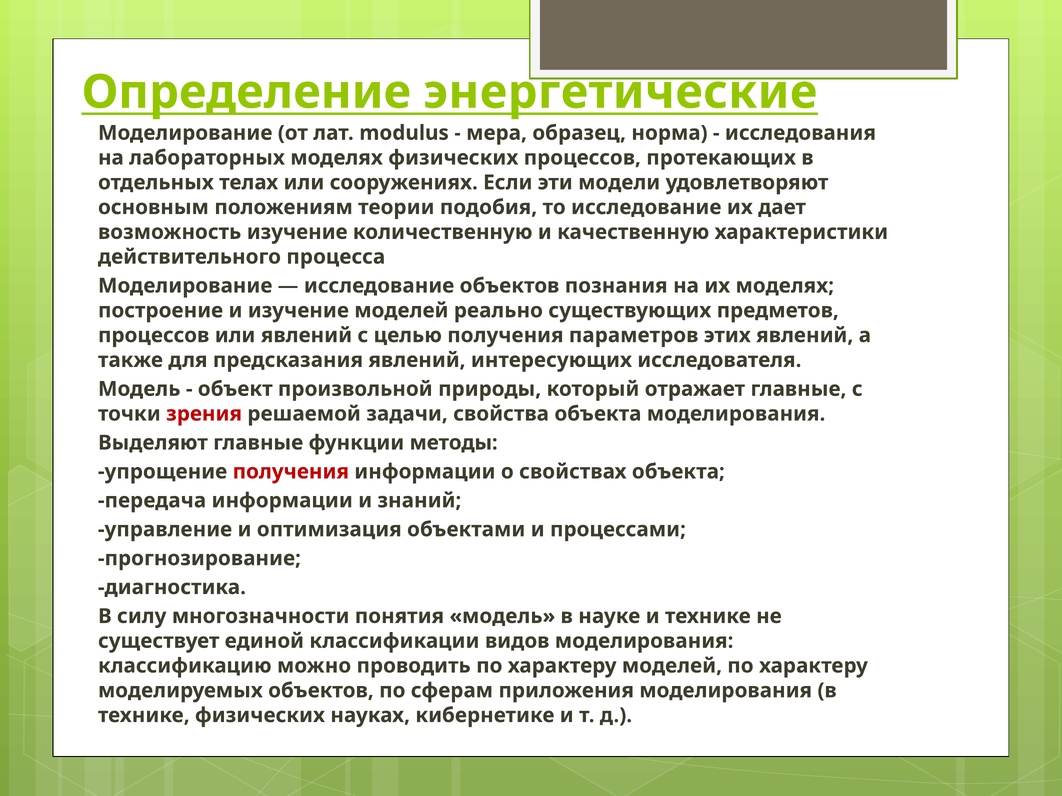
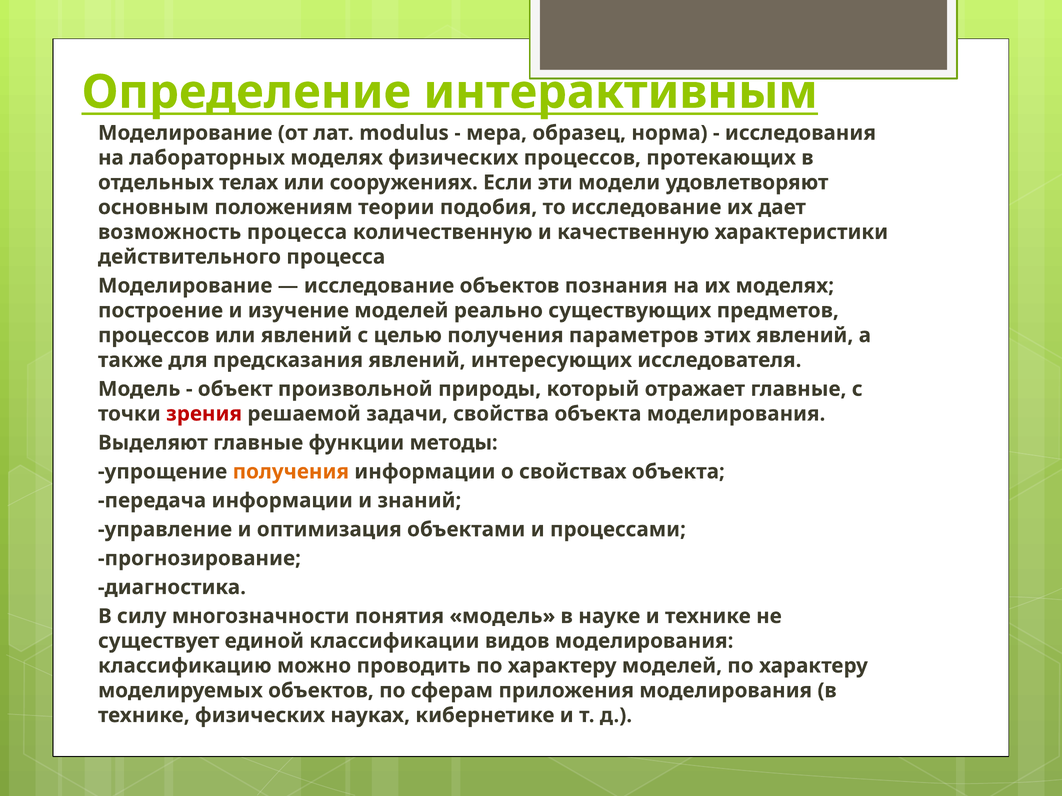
энергетические: энергетические -> интерактивным
возможность изучение: изучение -> процесса
получения at (291, 472) colour: red -> orange
